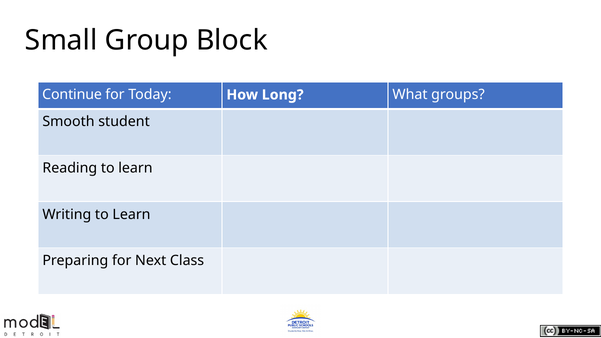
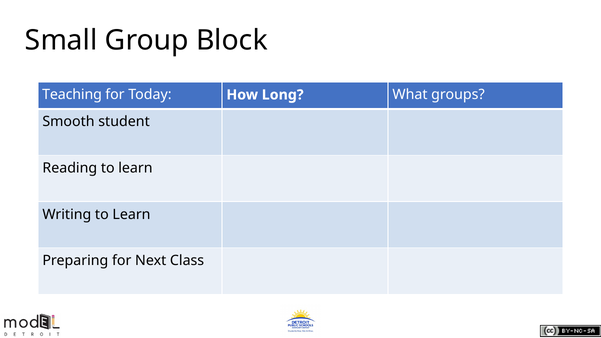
Continue: Continue -> Teaching
